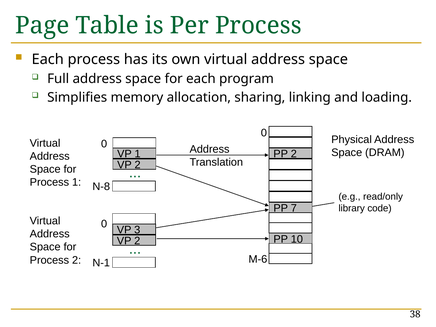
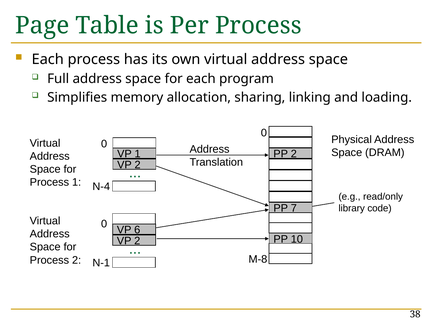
N-8: N-8 -> N-4
3: 3 -> 6
M-6: M-6 -> M-8
